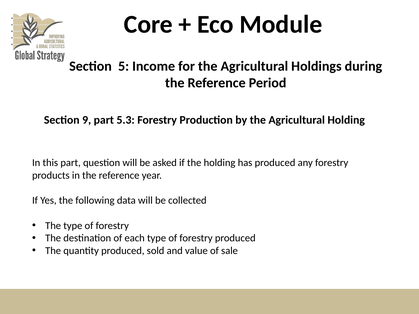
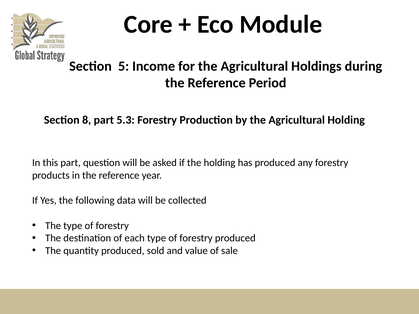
9: 9 -> 8
